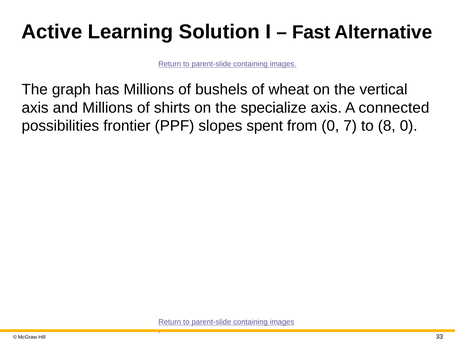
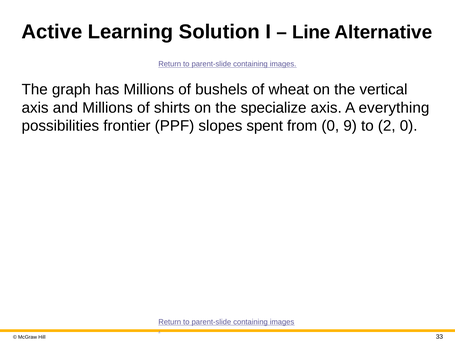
Fast: Fast -> Line
connected: connected -> everything
7: 7 -> 9
8: 8 -> 2
